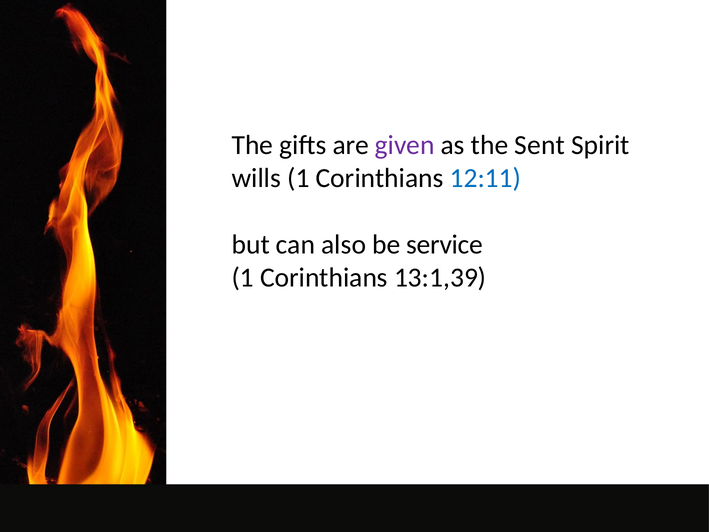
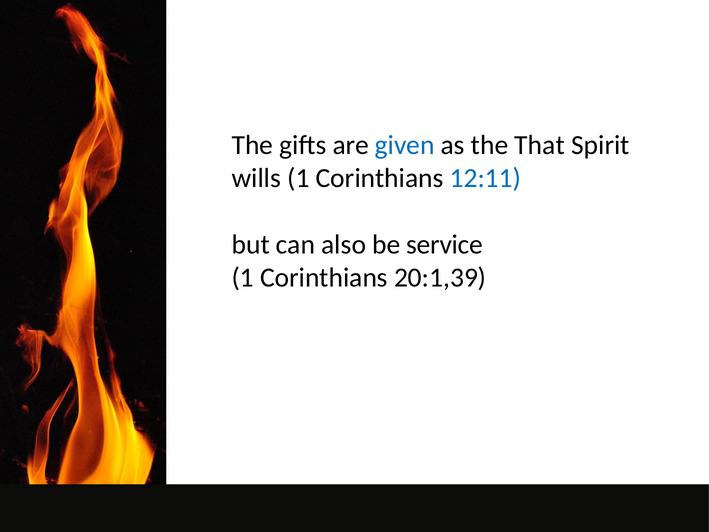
given colour: purple -> blue
Sent: Sent -> That
13:1,39: 13:1,39 -> 20:1,39
